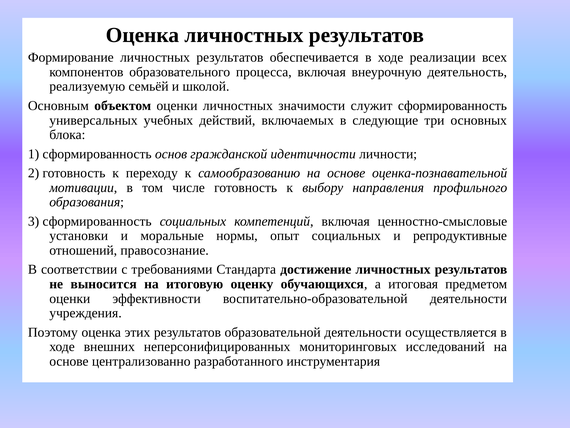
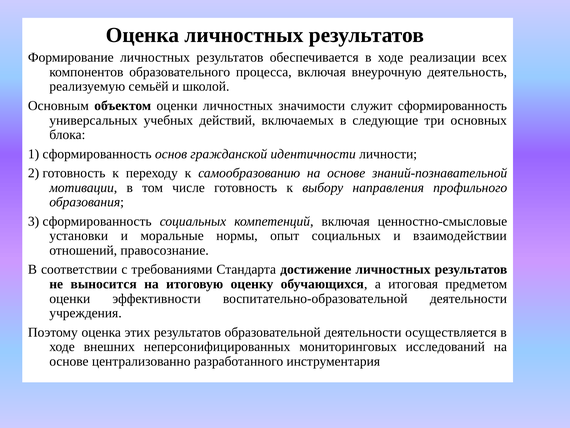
оценка-познавательной: оценка-познавательной -> знаний-познавательной
репродуктивные: репродуктивные -> взаимодействии
